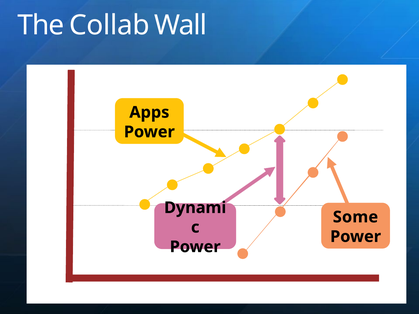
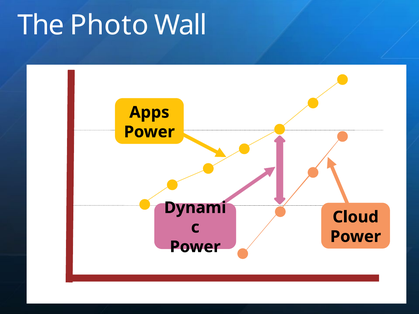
Collab: Collab -> Photo
Some at (355, 217): Some -> Cloud
